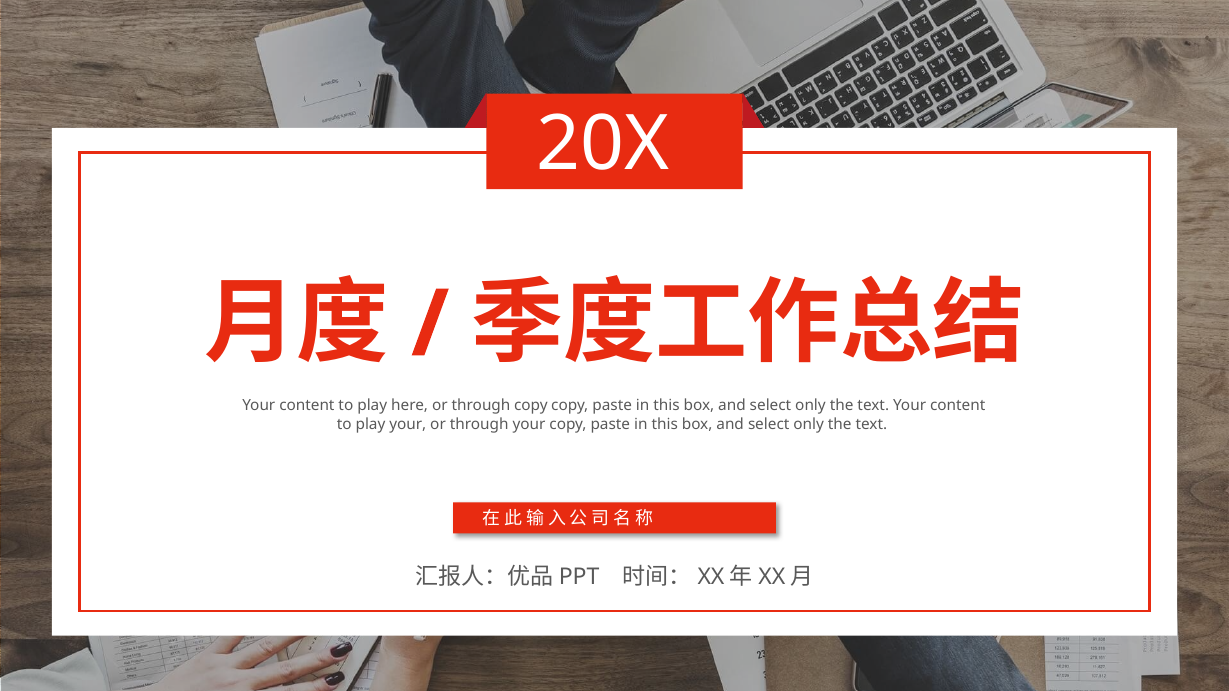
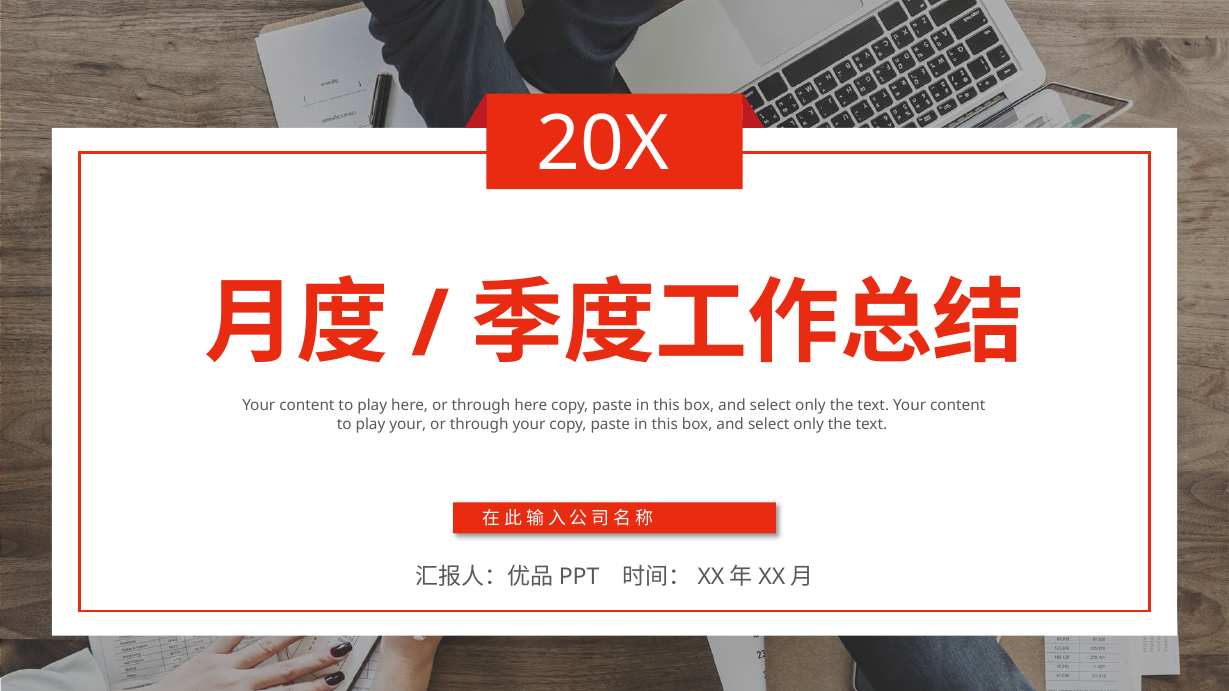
through copy: copy -> here
